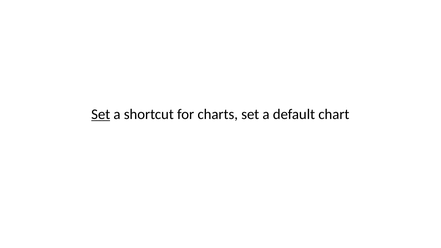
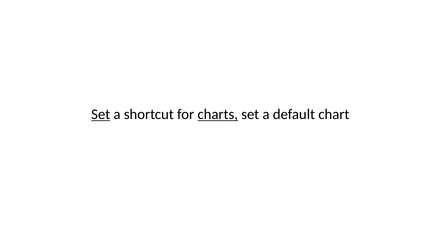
charts underline: none -> present
